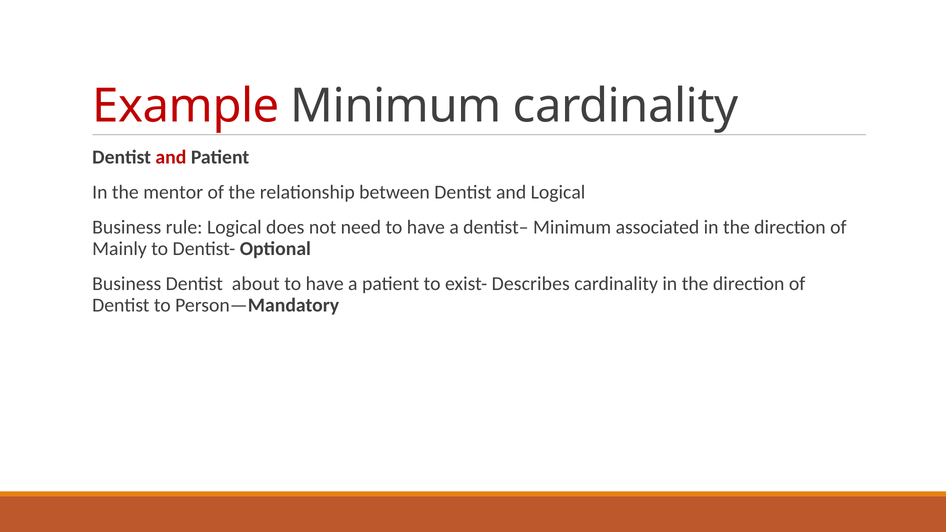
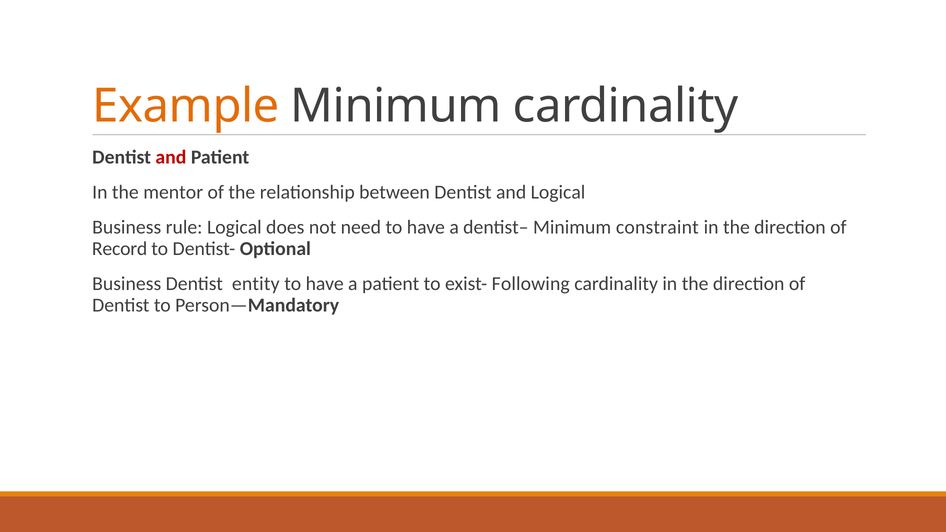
Example colour: red -> orange
associated: associated -> constraint
Mainly: Mainly -> Record
about: about -> entity
Describes: Describes -> Following
